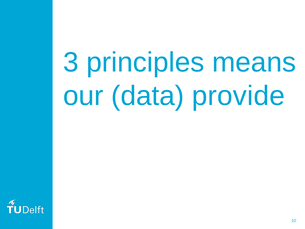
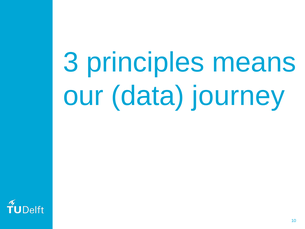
provide: provide -> journey
